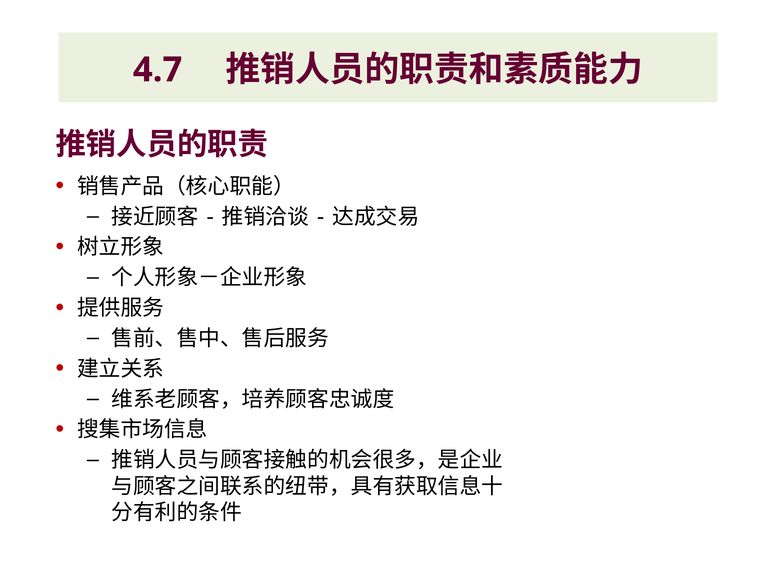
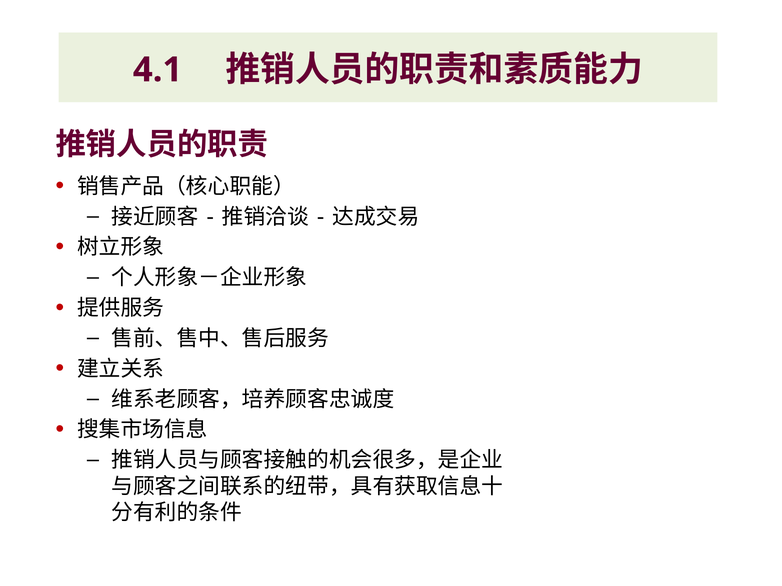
4.7: 4.7 -> 4.1
